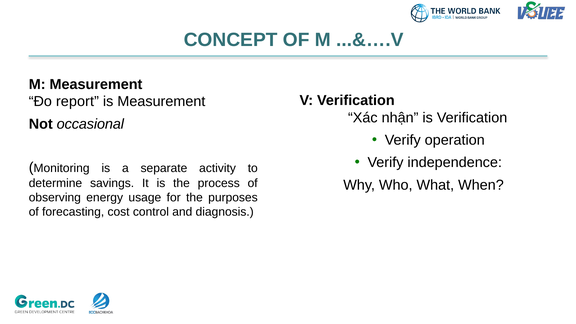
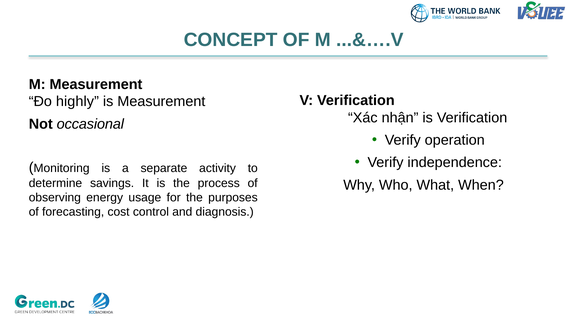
report: report -> highly
